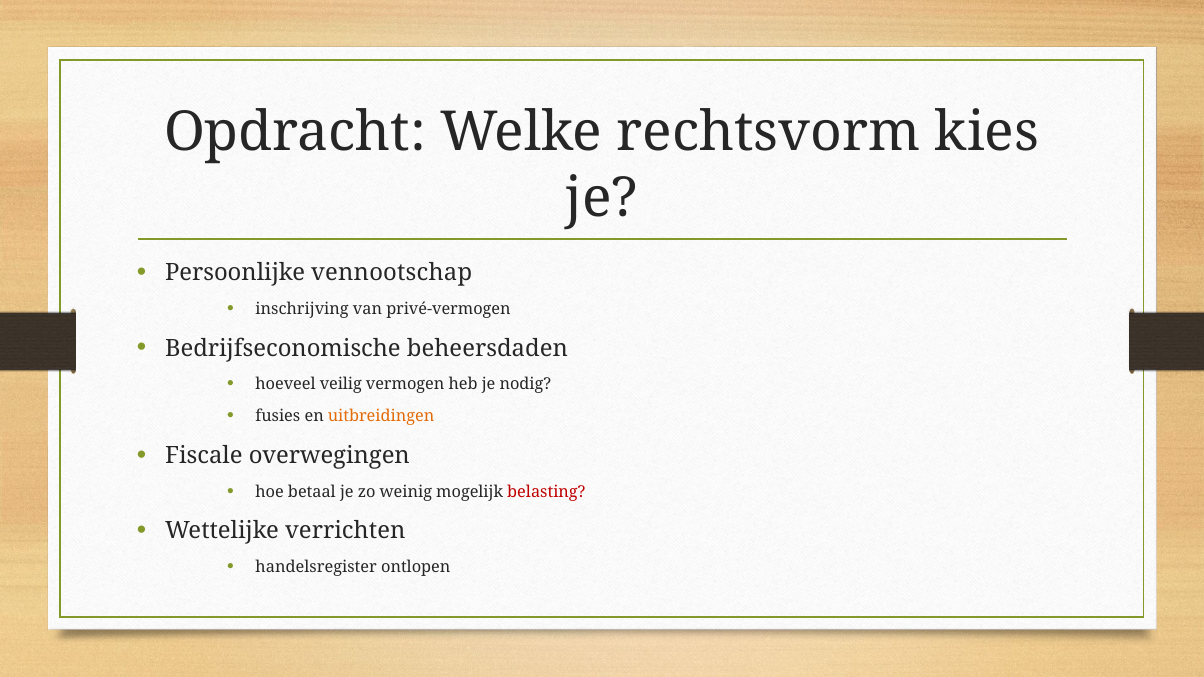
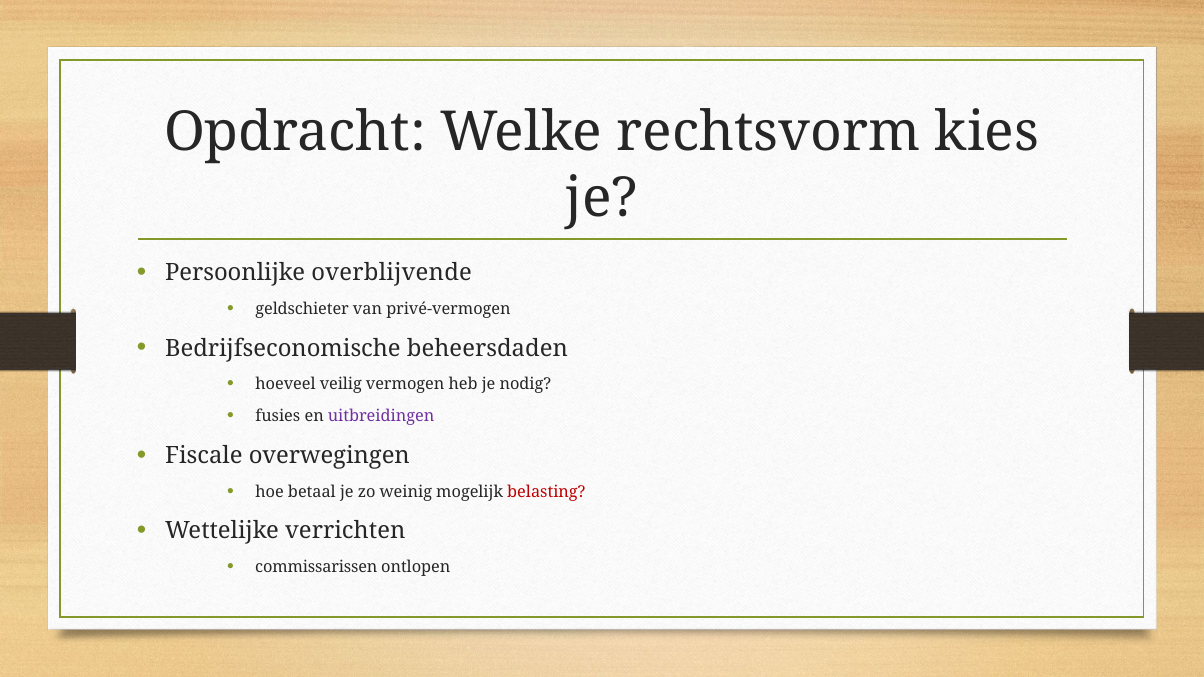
vennootschap: vennootschap -> overblijvende
inschrijving: inschrijving -> geldschieter
uitbreidingen colour: orange -> purple
handelsregister: handelsregister -> commissarissen
